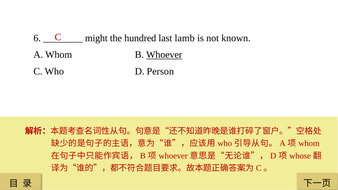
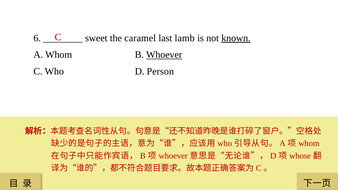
might: might -> sweet
hundred: hundred -> caramel
known underline: none -> present
